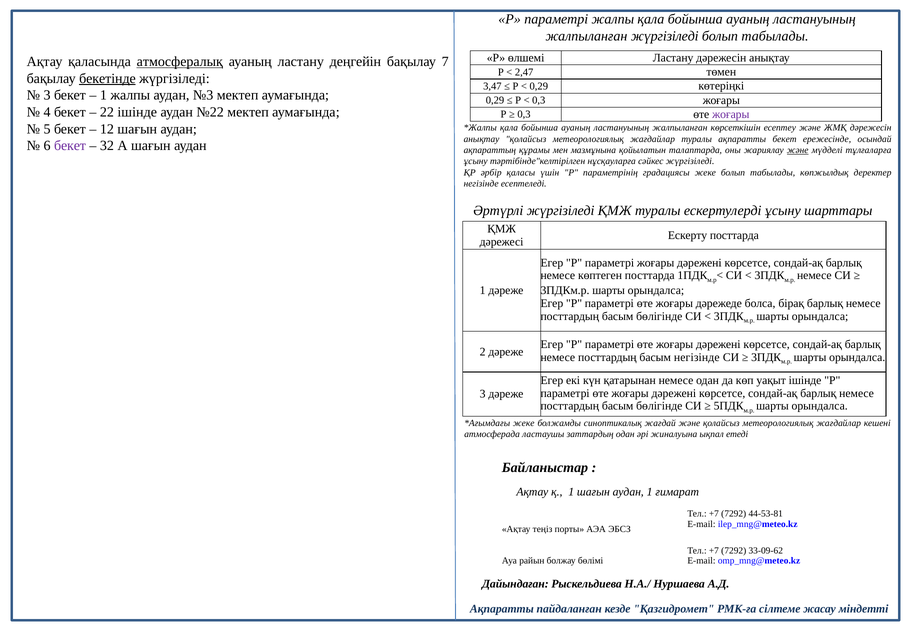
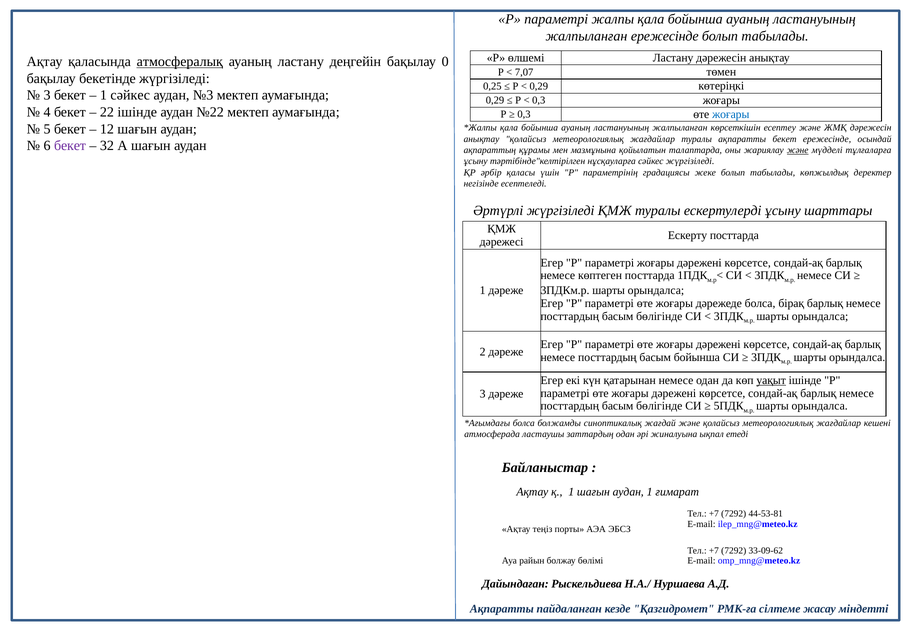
жалпыланған жүргізіледі: жүргізіледі -> ережесінде
7: 7 -> 0
2,47: 2,47 -> 7,07
бекетінде underline: present -> none
3,47: 3,47 -> 0,25
1 жалпы: жалпы -> сәйкес
жоғары at (731, 114) colour: purple -> blue
басым негізінде: негізінде -> бойынша
уақыт underline: none -> present
жеке at (524, 423): жеке -> болса
